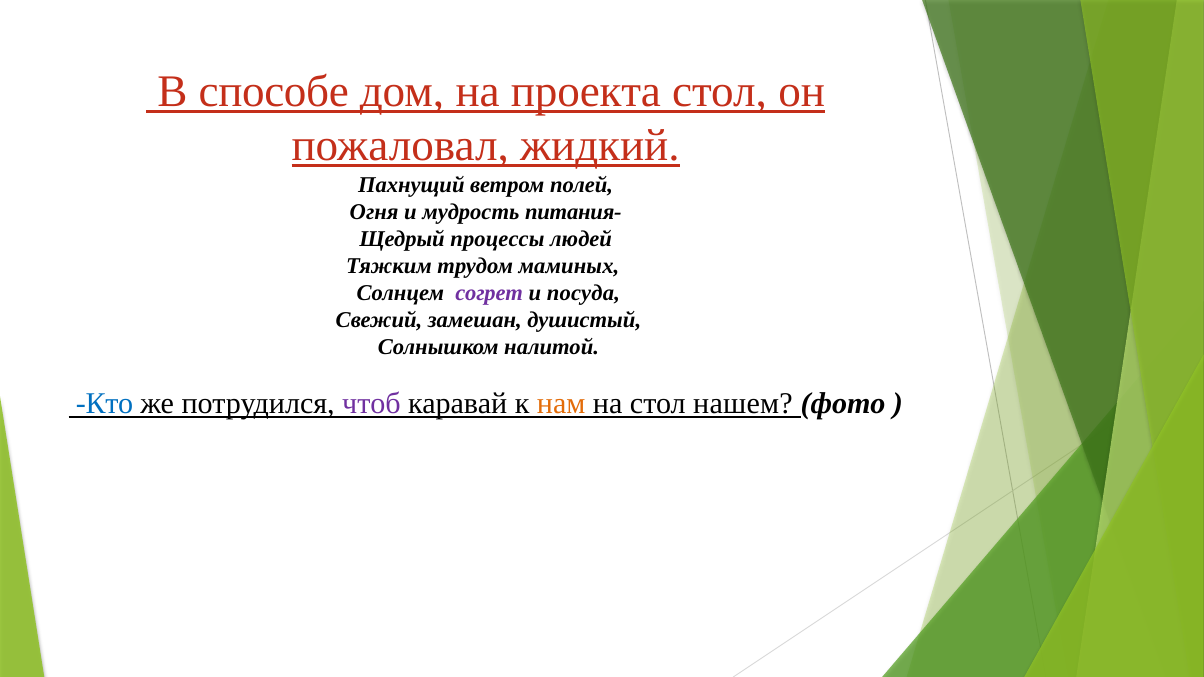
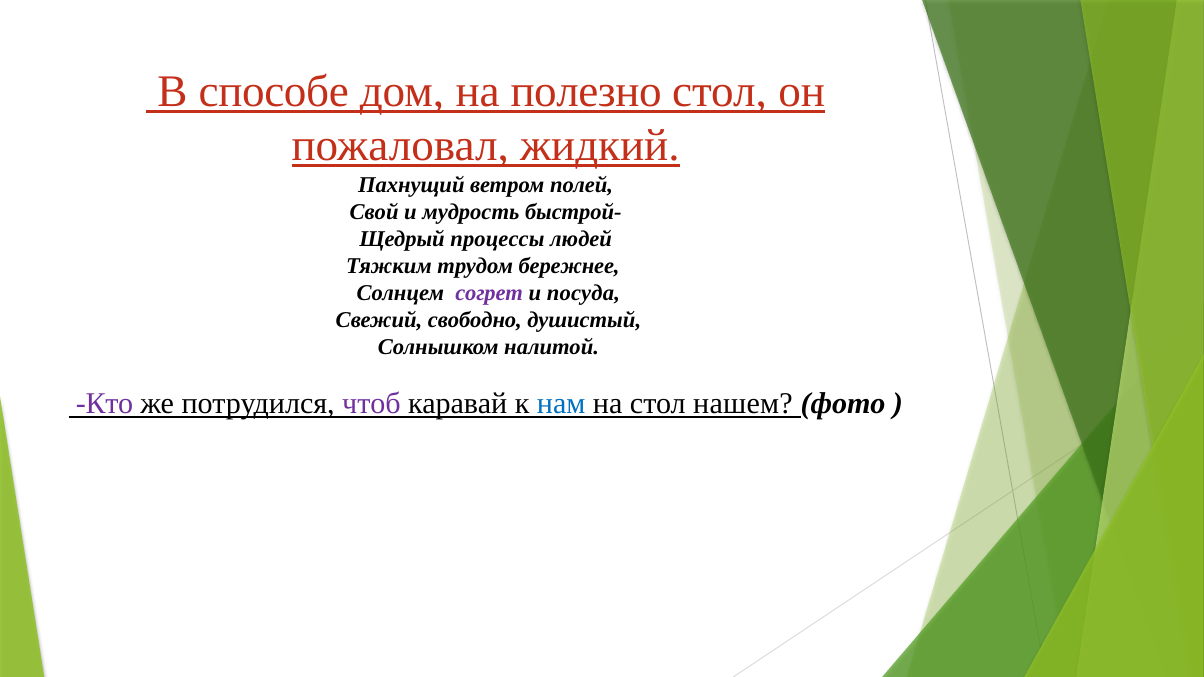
проекта: проекта -> полезно
Огня: Огня -> Свой
питания-: питания- -> быстрой-
маминых: маминых -> бережнее
замешан: замешан -> свободно
Кто colour: blue -> purple
нам colour: orange -> blue
